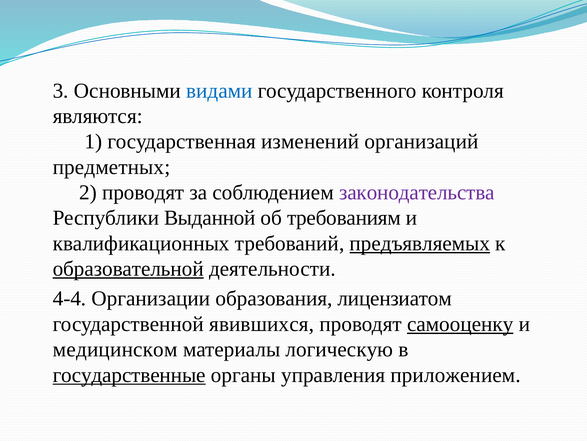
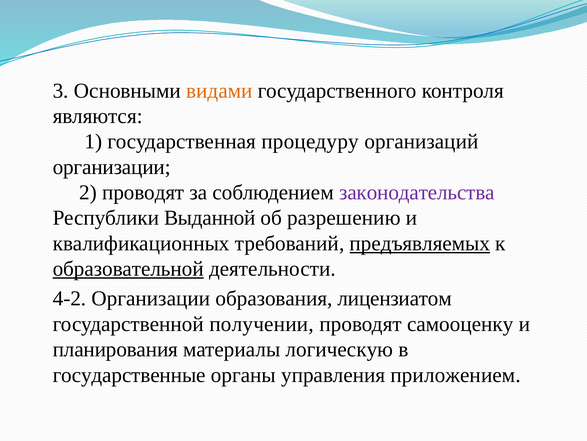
видами colour: blue -> orange
изменений: изменений -> процедуру
предметных at (111, 167): предметных -> организации
требованиям: требованиям -> разрешению
4-4: 4-4 -> 4-2
явившихся: явившихся -> получении
самооценку underline: present -> none
медицинском: медицинском -> планирования
государственные underline: present -> none
